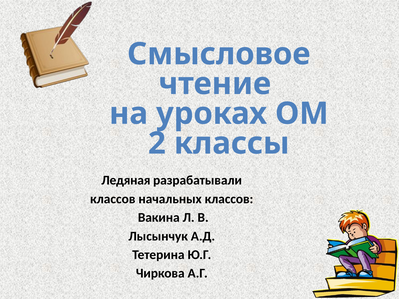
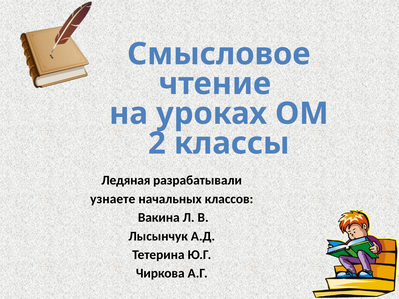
классов at (113, 199): классов -> узнаете
